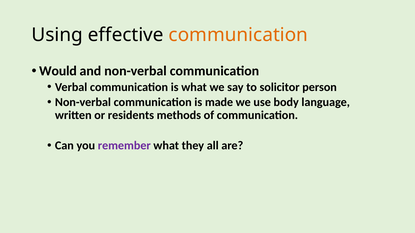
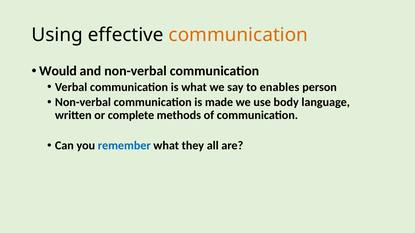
solicitor: solicitor -> enables
residents: residents -> complete
remember colour: purple -> blue
